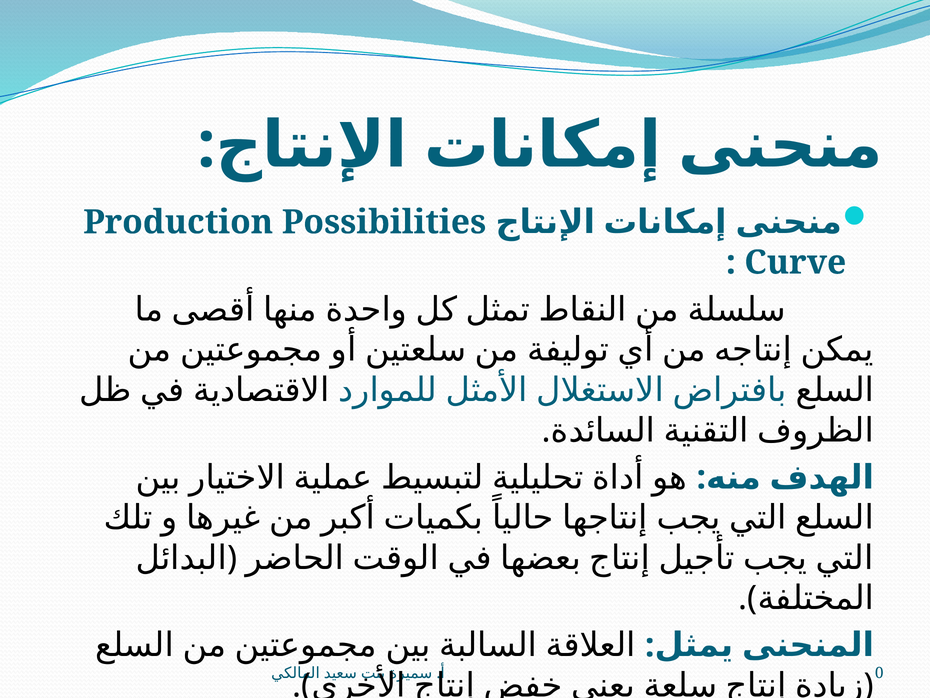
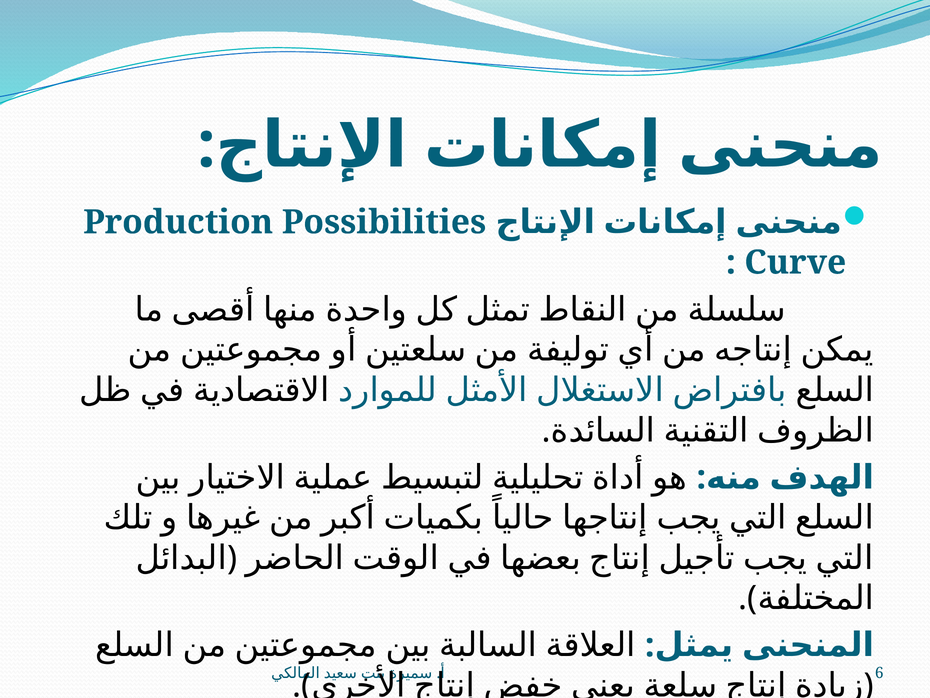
0: 0 -> 6
